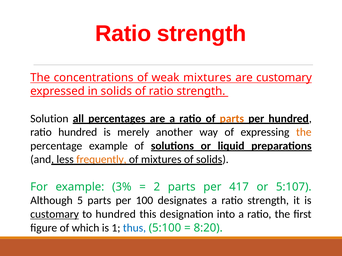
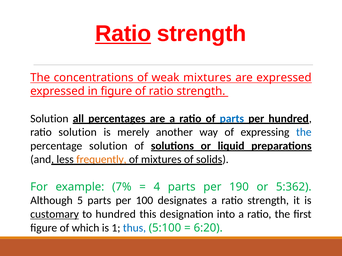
Ratio at (123, 34) underline: none -> present
are customary: customary -> expressed
in solids: solids -> figure
parts at (232, 119) colour: orange -> blue
ratio hundred: hundred -> solution
the at (304, 132) colour: orange -> blue
percentage example: example -> solution
3%: 3% -> 7%
2: 2 -> 4
417: 417 -> 190
5:107: 5:107 -> 5:362
8:20: 8:20 -> 6:20
